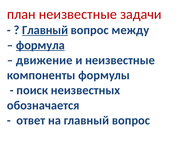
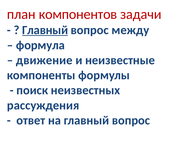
план неизвестные: неизвестные -> компонентов
формула underline: present -> none
обозначается: обозначается -> рассуждения
